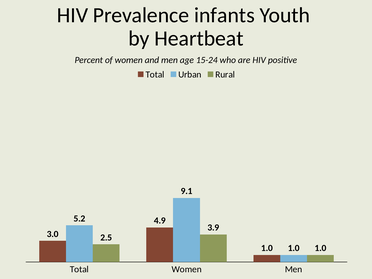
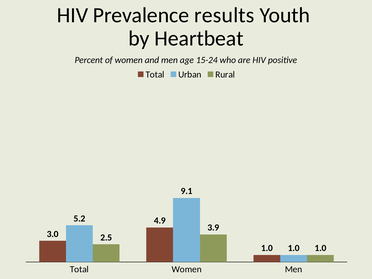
infants: infants -> results
